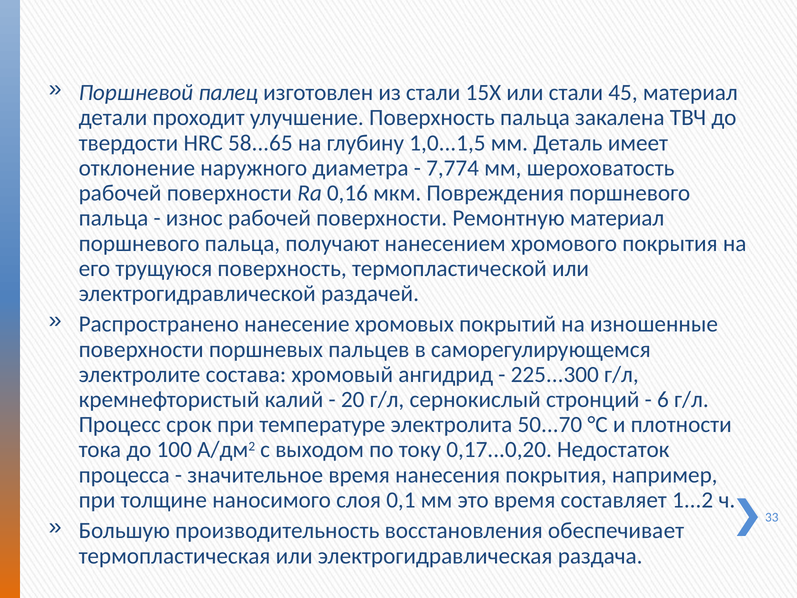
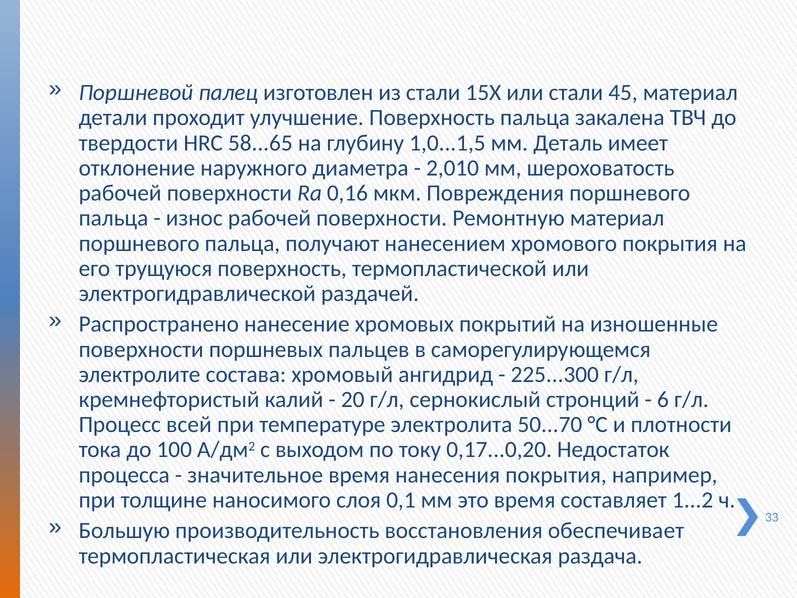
7,774: 7,774 -> 2,010
срок: срок -> всей
